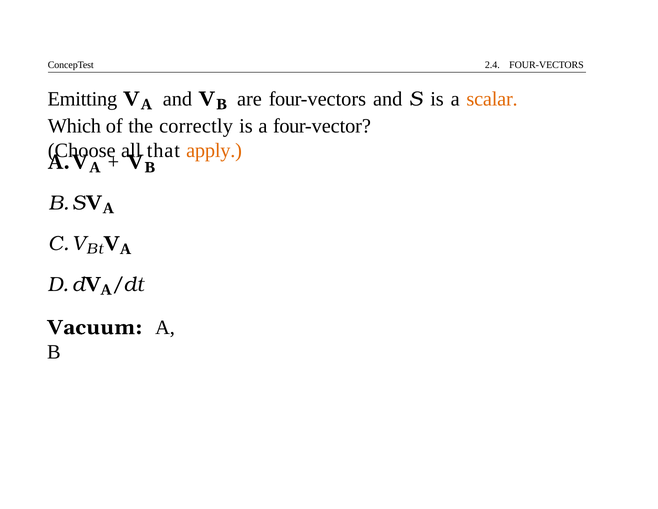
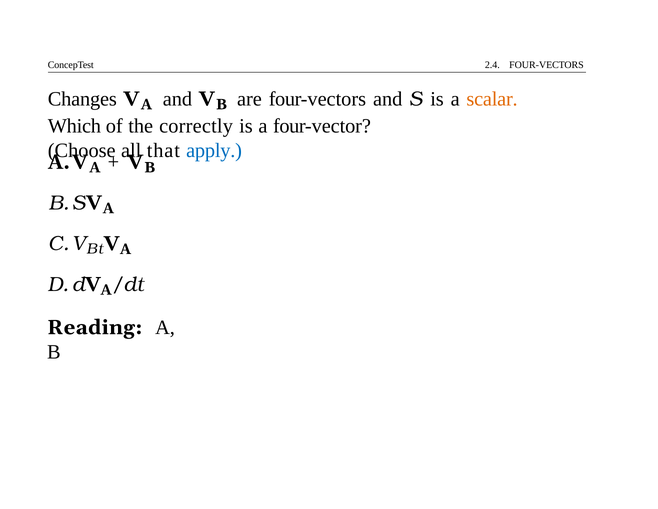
Emitting: Emitting -> Changes
apply colour: orange -> blue
Vacuum: Vacuum -> Reading
